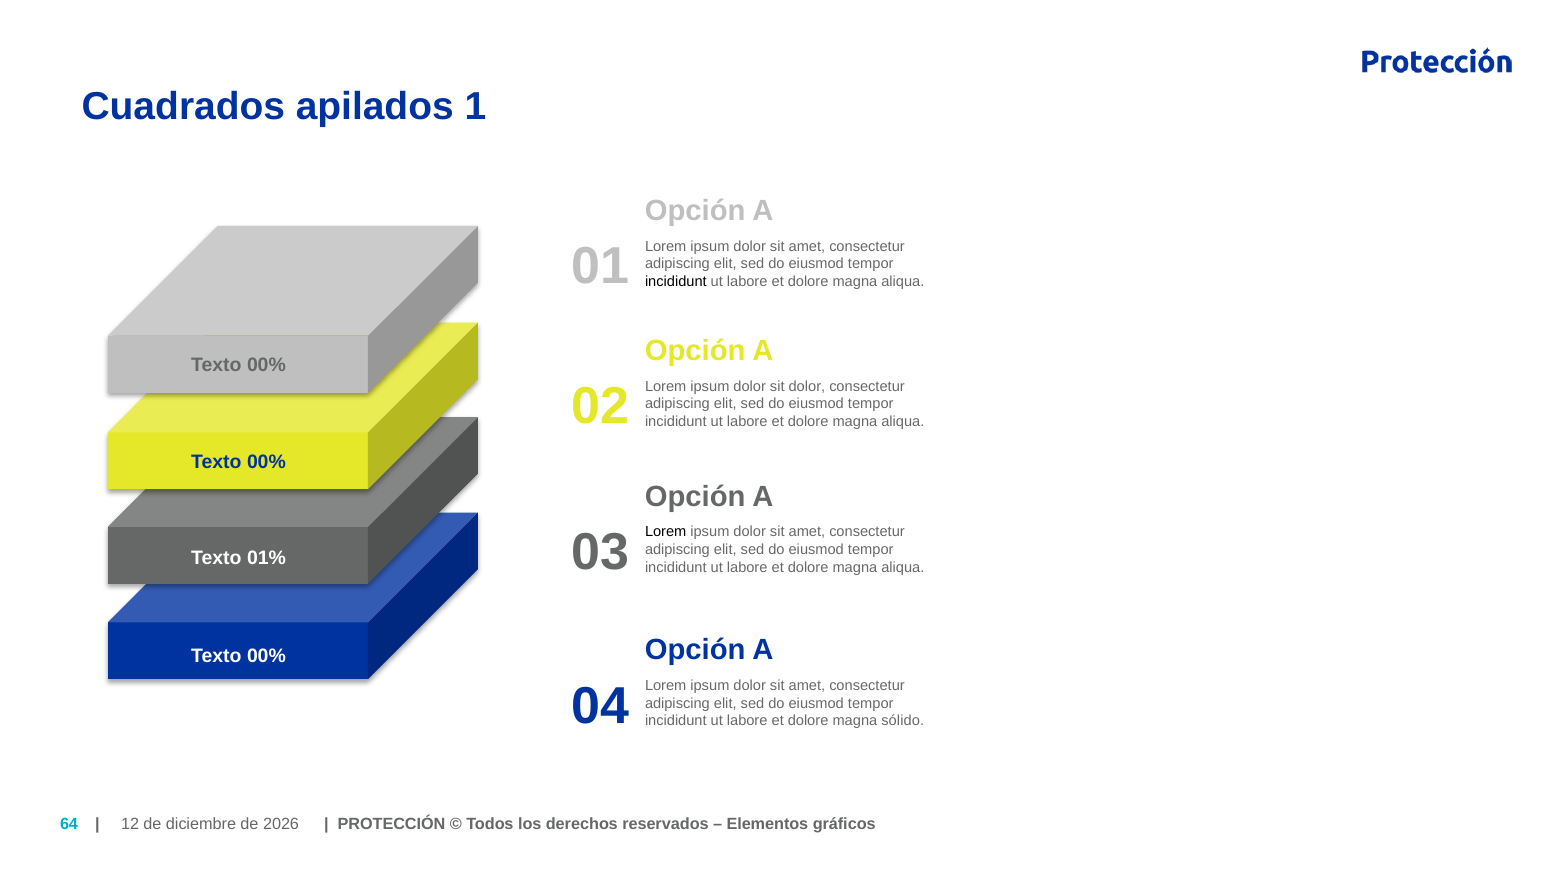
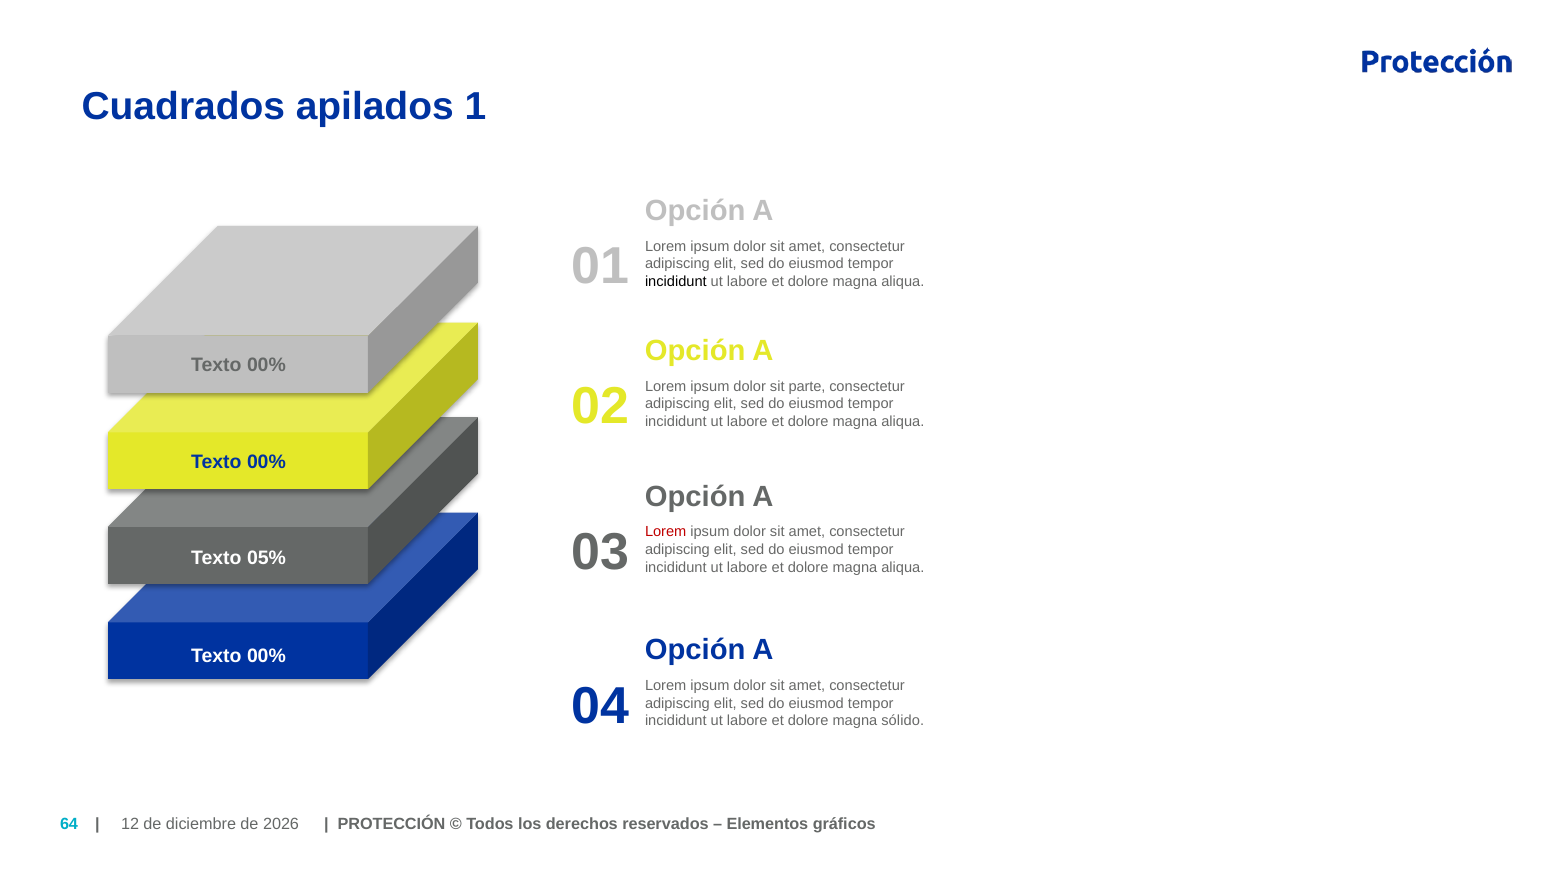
sit dolor: dolor -> parte
Lorem at (666, 532) colour: black -> red
01%: 01% -> 05%
